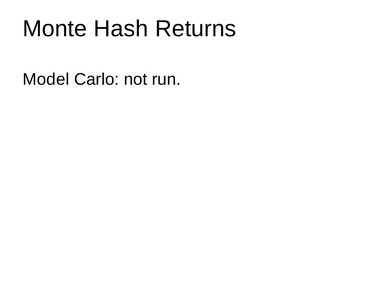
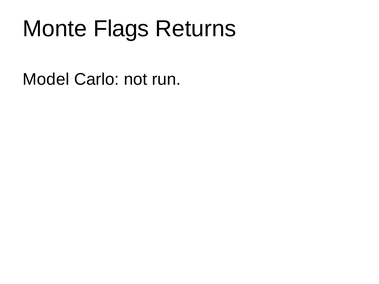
Hash: Hash -> Flags
